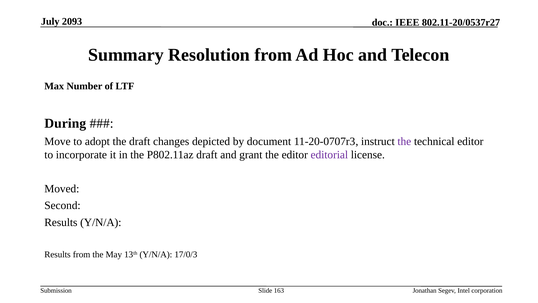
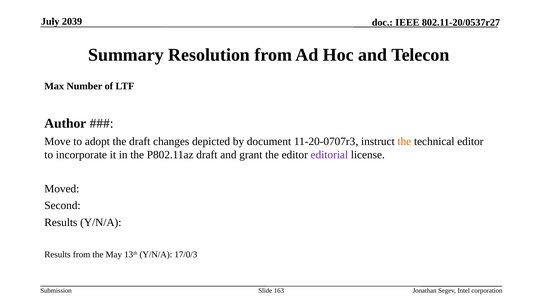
2093: 2093 -> 2039
During: During -> Author
the at (404, 141) colour: purple -> orange
